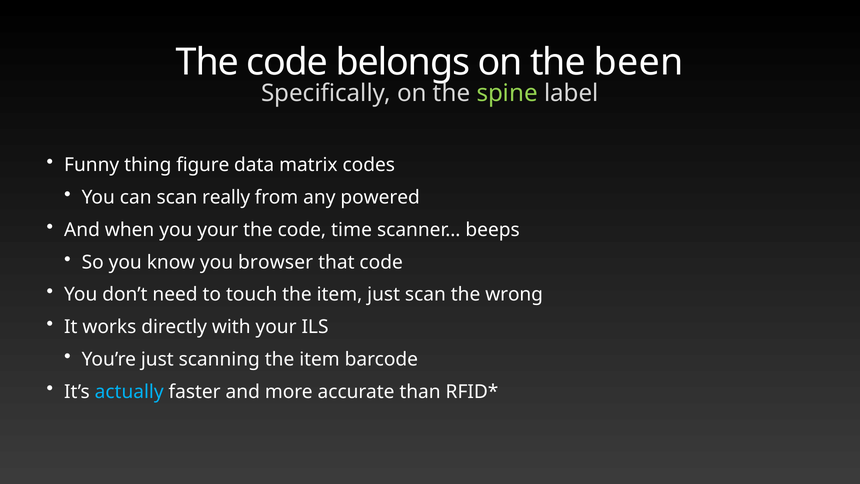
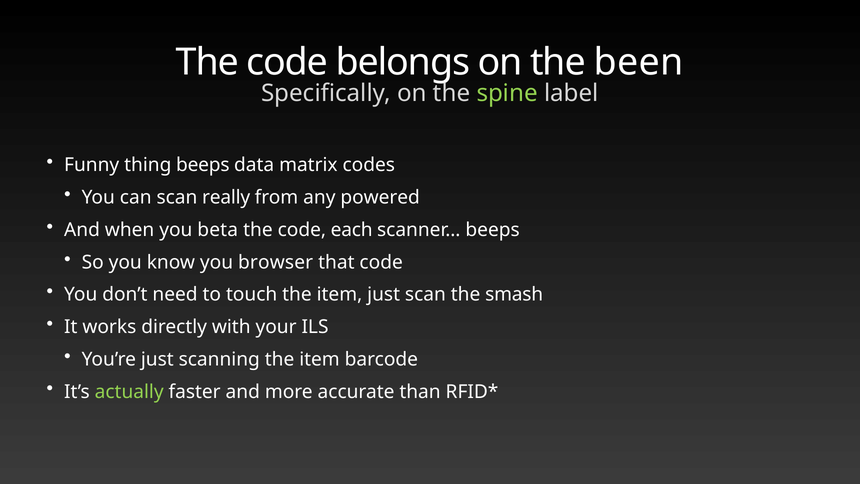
thing figure: figure -> beeps
you your: your -> beta
time: time -> each
wrong: wrong -> smash
actually colour: light blue -> light green
